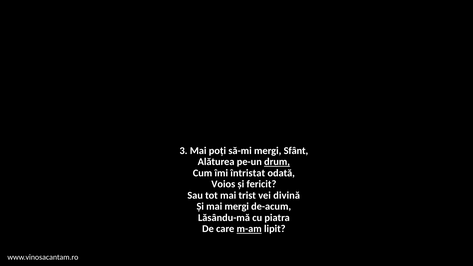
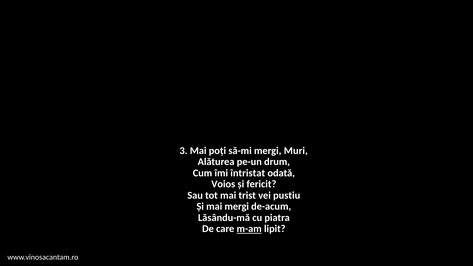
Sfânt: Sfânt -> Muri
drum underline: present -> none
divină: divină -> pustiu
